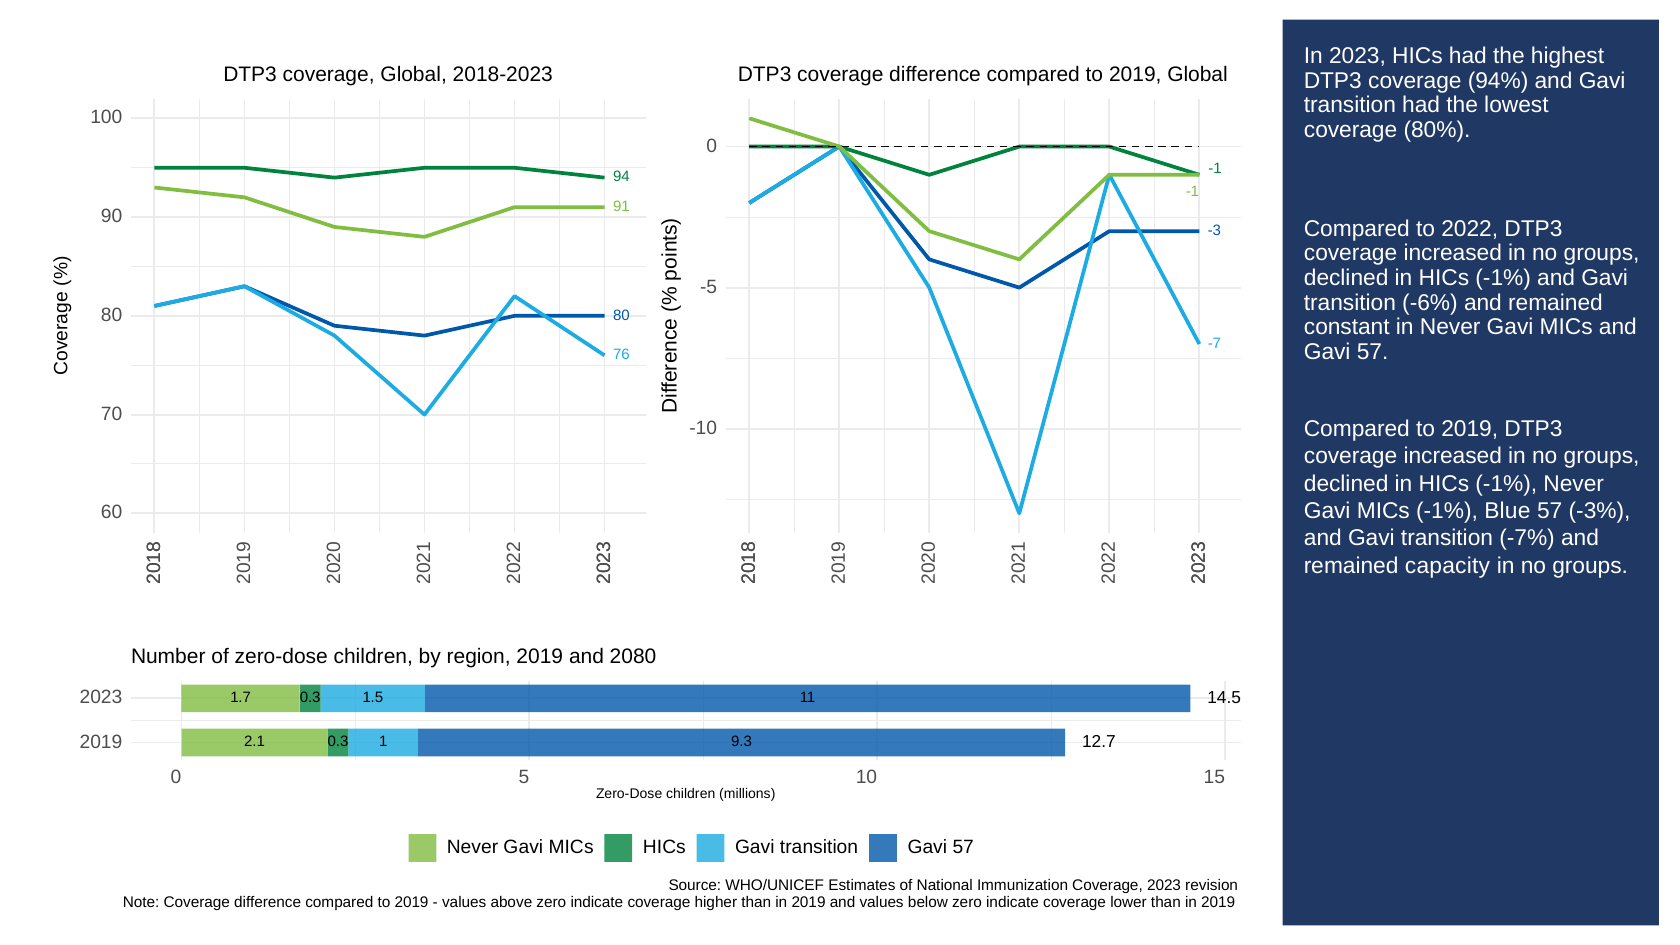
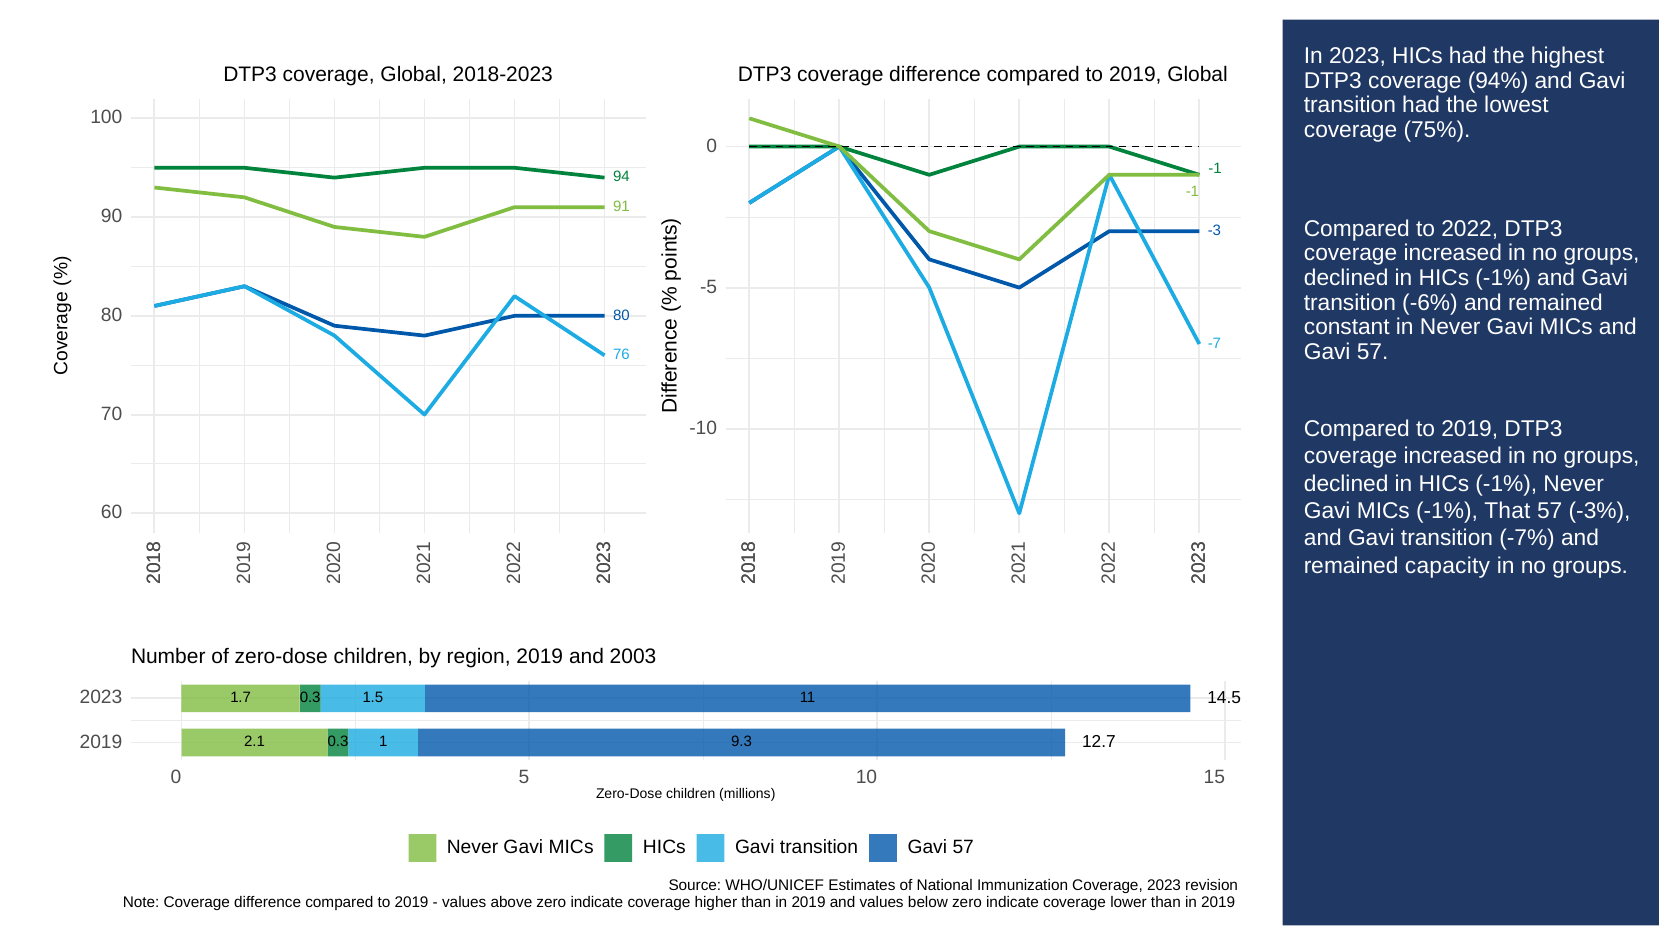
80%: 80% -> 75%
Blue: Blue -> That
2080: 2080 -> 2003
